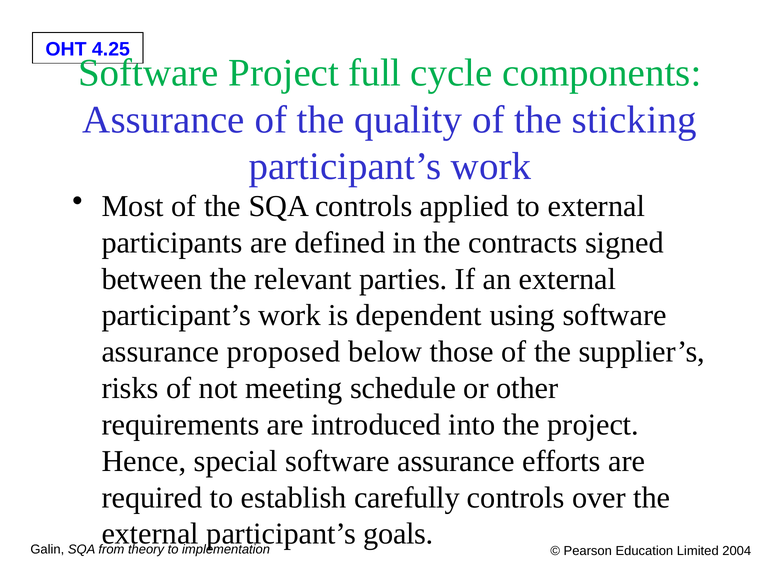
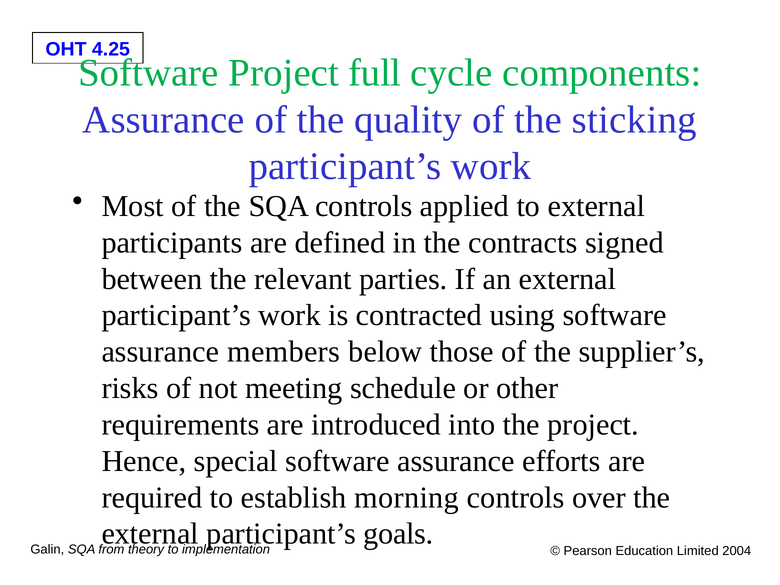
dependent: dependent -> contracted
proposed: proposed -> members
carefully: carefully -> morning
